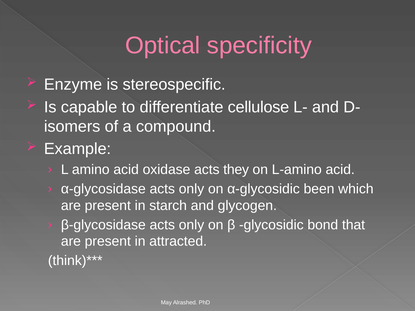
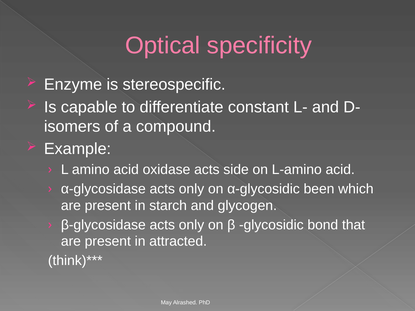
cellulose: cellulose -> constant
they: they -> side
